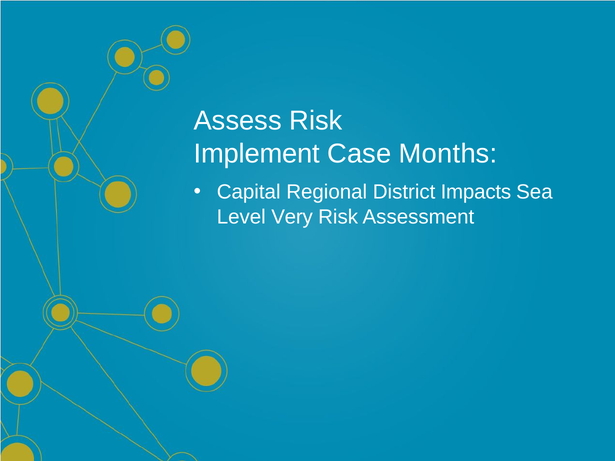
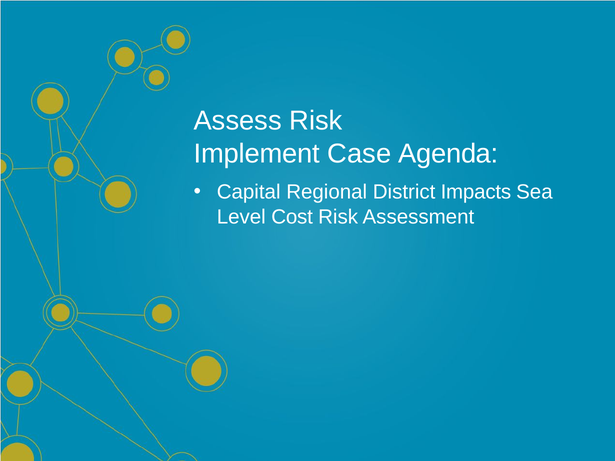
Months: Months -> Agenda
Very: Very -> Cost
